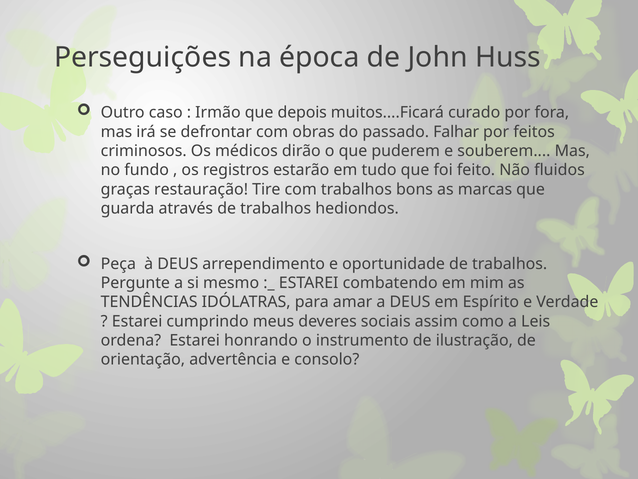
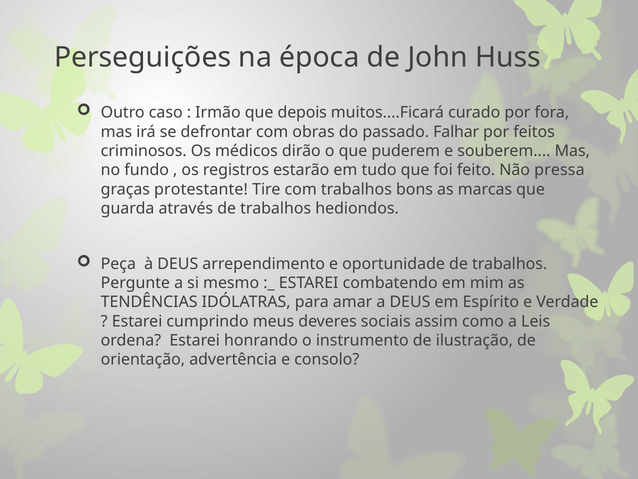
fluidos: fluidos -> pressa
restauração: restauração -> protestante
